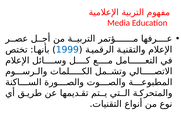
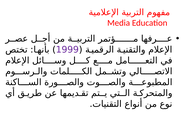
1999 colour: blue -> purple
